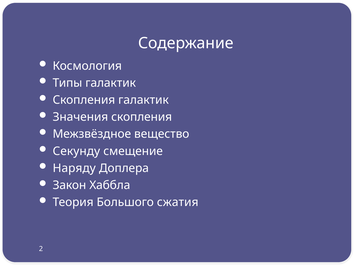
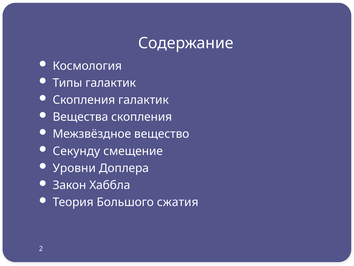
Значения: Значения -> Вещества
Наряду: Наряду -> Уровни
